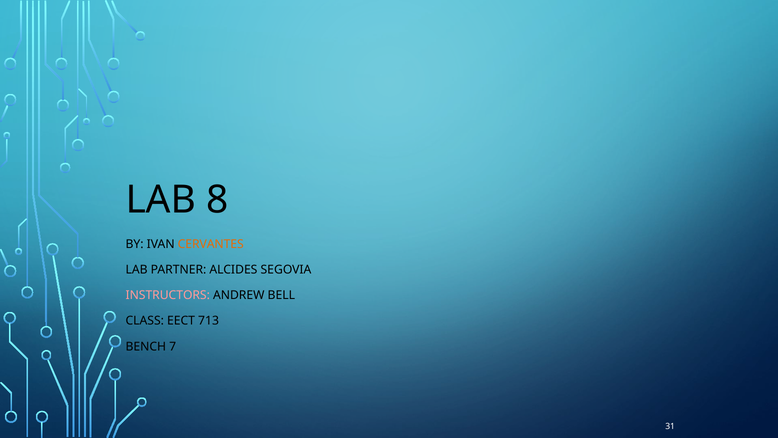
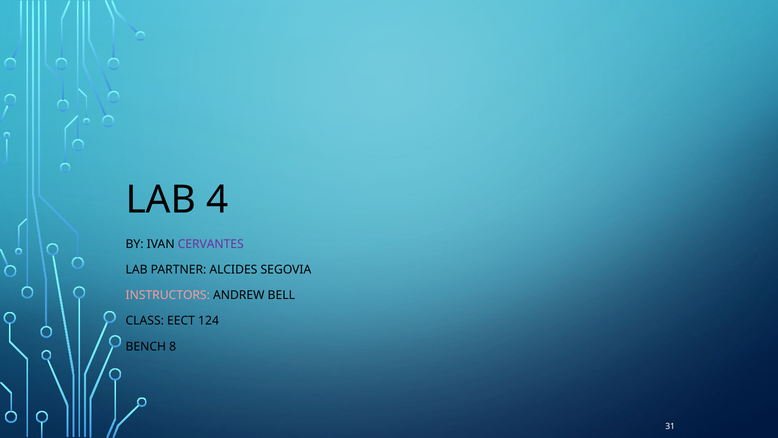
8: 8 -> 4
CERVANTES colour: orange -> purple
713: 713 -> 124
7: 7 -> 8
